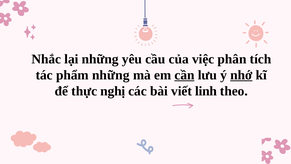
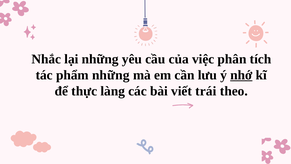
cần underline: present -> none
nghị: nghị -> làng
linh: linh -> trái
